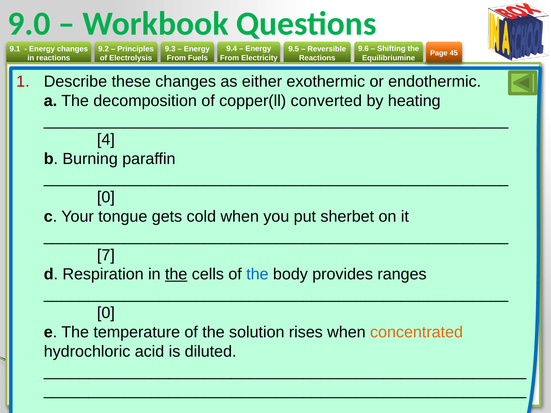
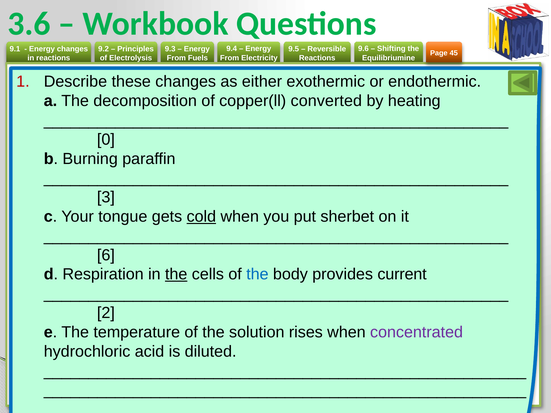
9.0: 9.0 -> 3.6
4: 4 -> 0
0 at (106, 197): 0 -> 3
cold underline: none -> present
7: 7 -> 6
ranges: ranges -> current
0 at (106, 313): 0 -> 2
concentrated colour: orange -> purple
